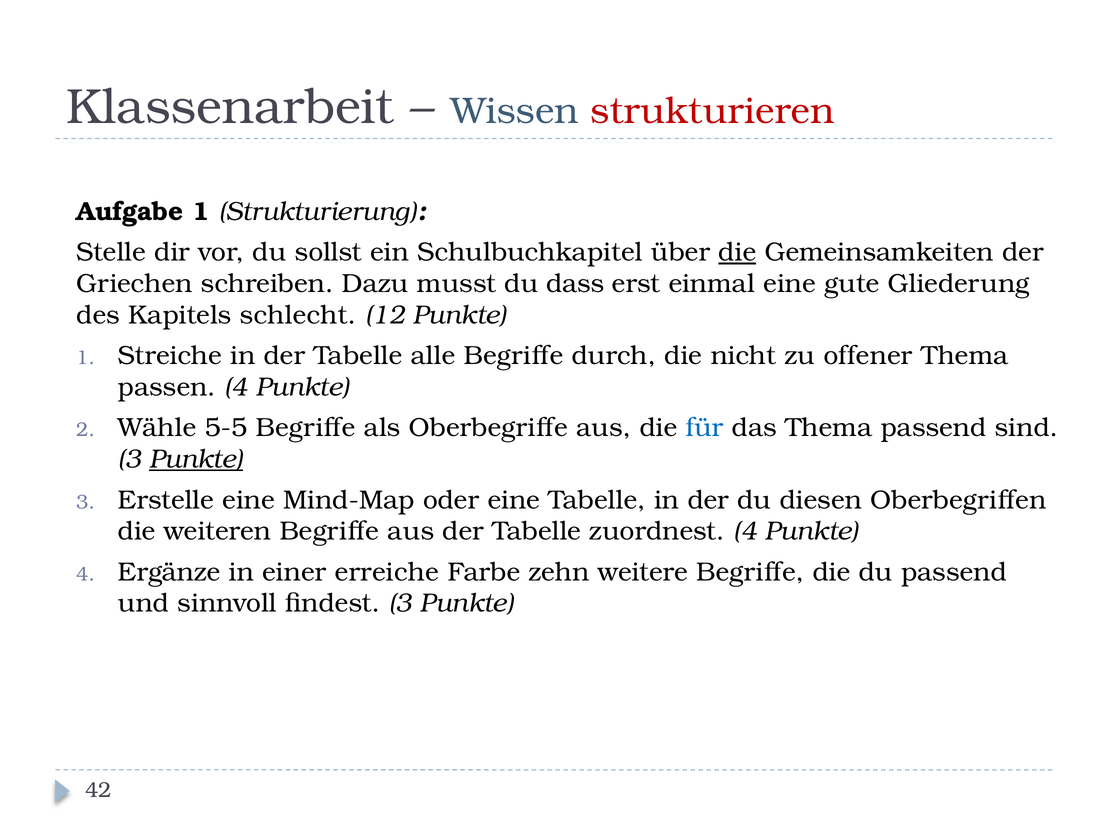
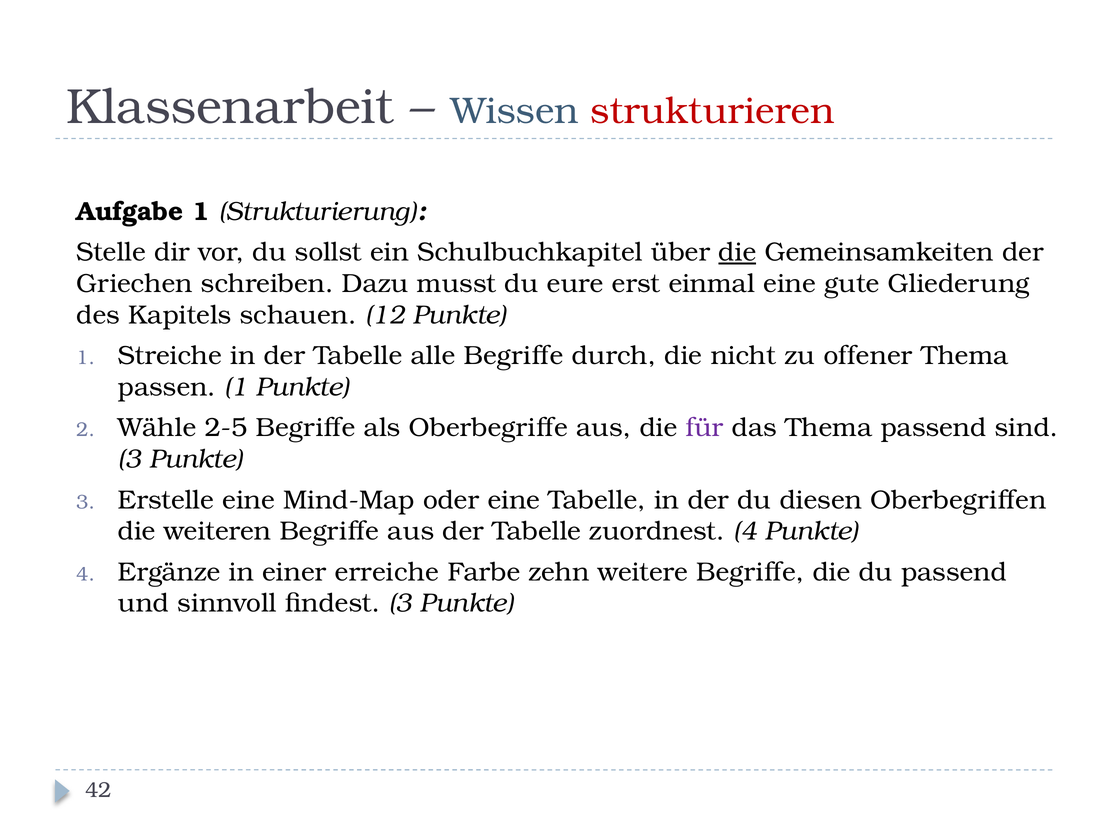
dass: dass -> eure
schlecht: schlecht -> schauen
passen 4: 4 -> 1
5-5: 5-5 -> 2-5
für colour: blue -> purple
Punkte at (196, 459) underline: present -> none
